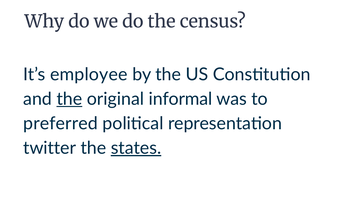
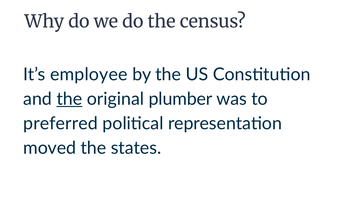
informal: informal -> plumber
twitter: twitter -> moved
states underline: present -> none
